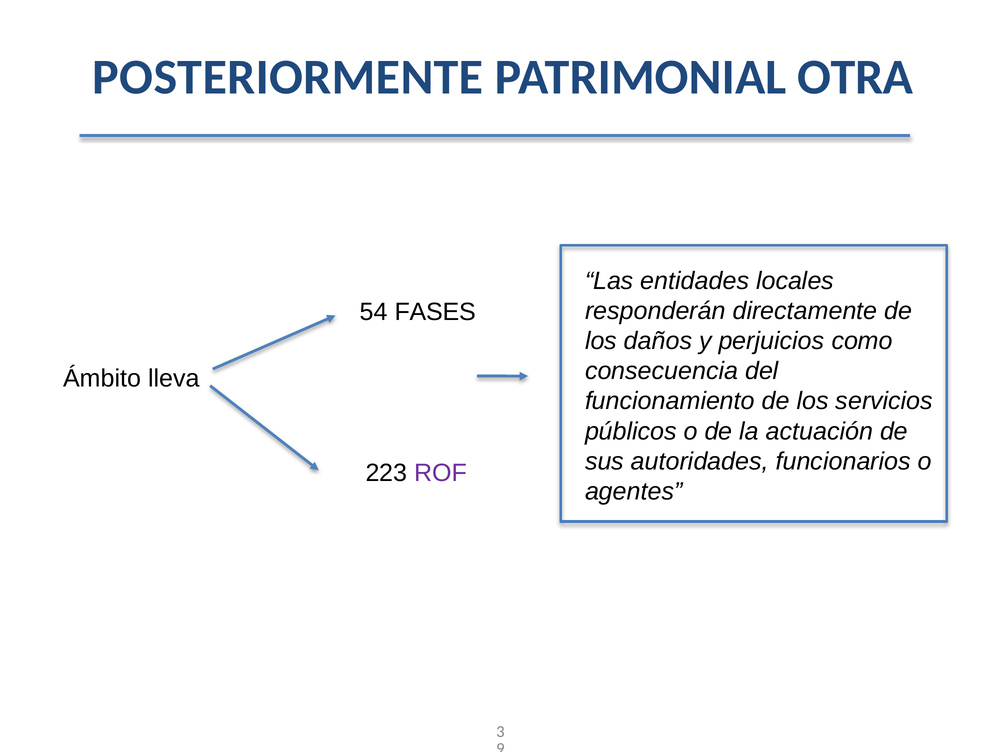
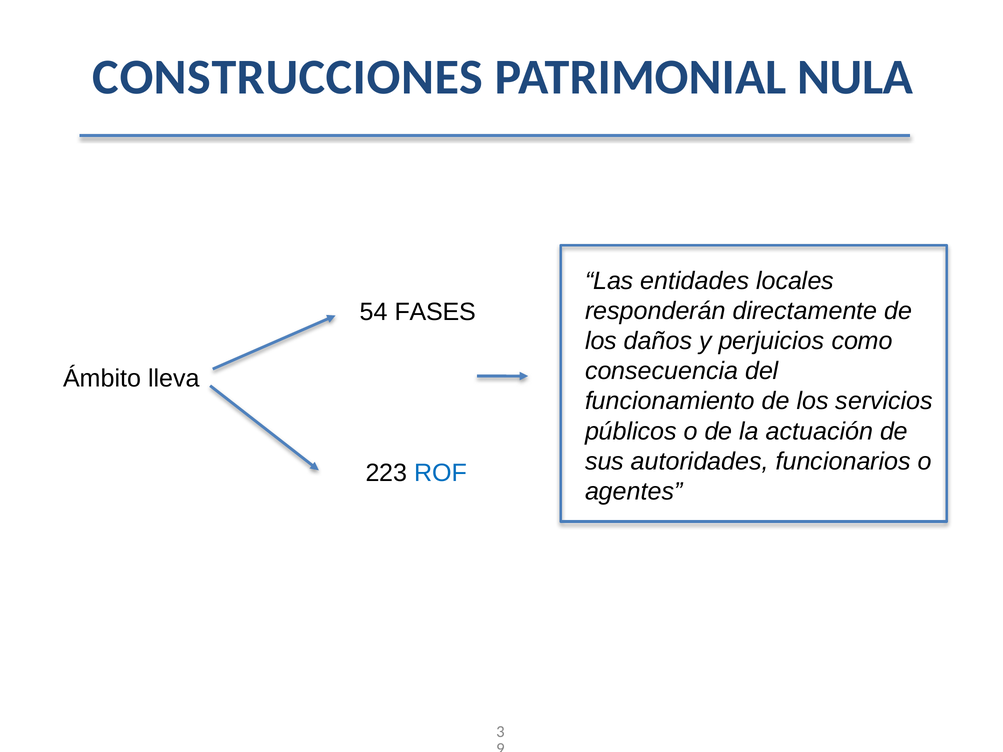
POSTERIORMENTE: POSTERIORMENTE -> CONSTRUCCIONES
OTRA: OTRA -> NULA
ROF colour: purple -> blue
